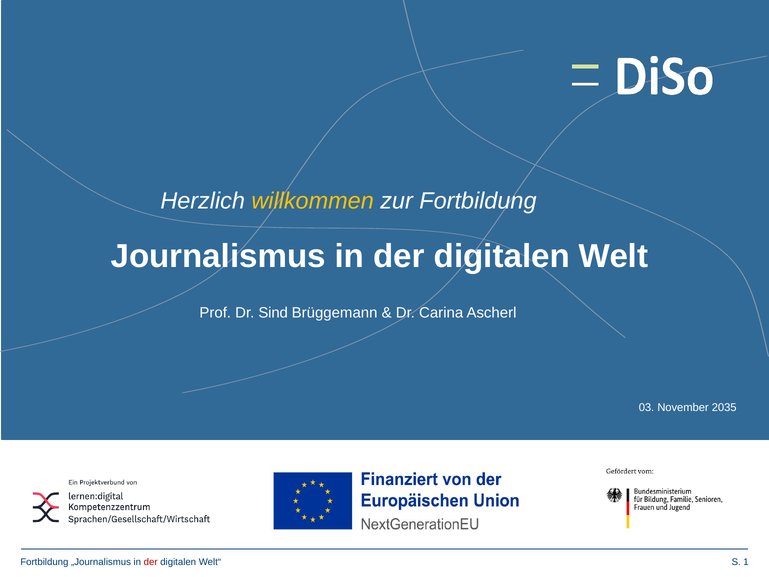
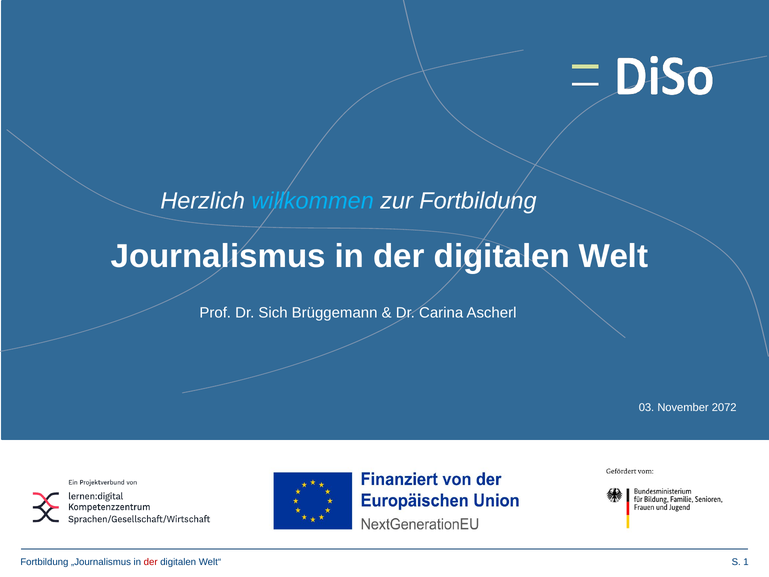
willkommen colour: yellow -> light blue
Sind: Sind -> Sich
2035: 2035 -> 2072
